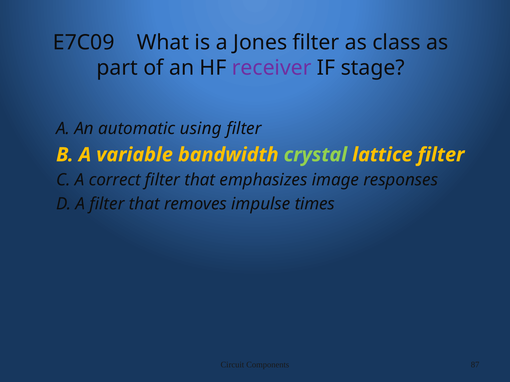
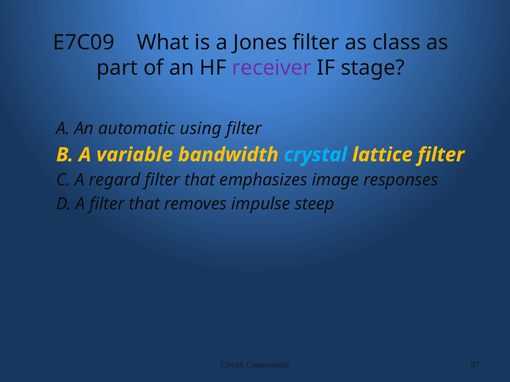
crystal colour: light green -> light blue
correct: correct -> regard
times: times -> steep
